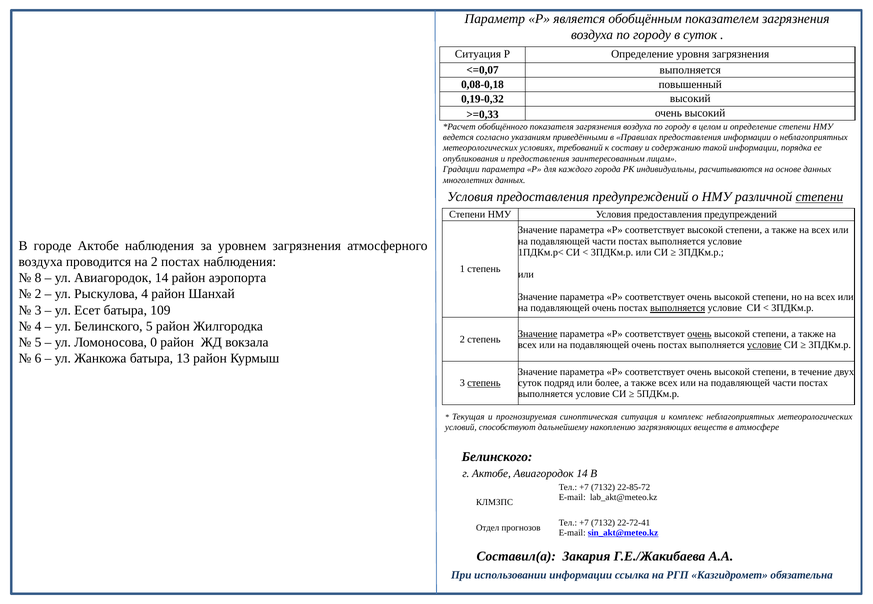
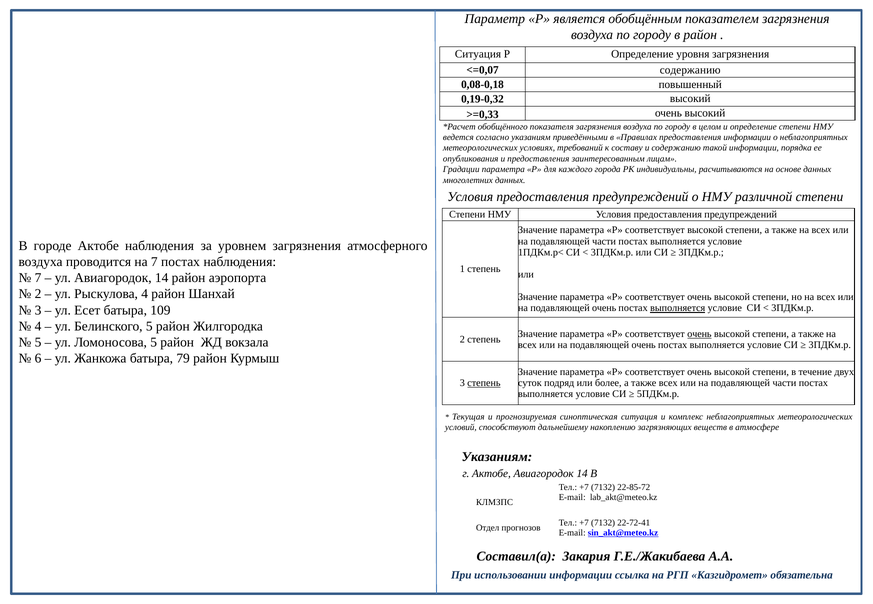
в суток: суток -> район
<=0,07 выполняется: выполняется -> содержанию
степени at (819, 197) underline: present -> none
на 2: 2 -> 7
8 at (38, 278): 8 -> 7
Значение at (538, 334) underline: present -> none
Ломоносова 0: 0 -> 5
условие at (764, 345) underline: present -> none
13: 13 -> 79
Белинского at (497, 457): Белинского -> Указаниям
